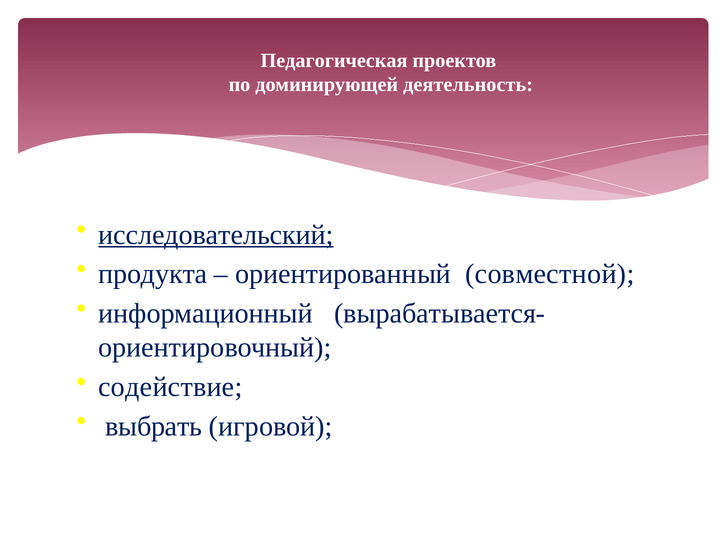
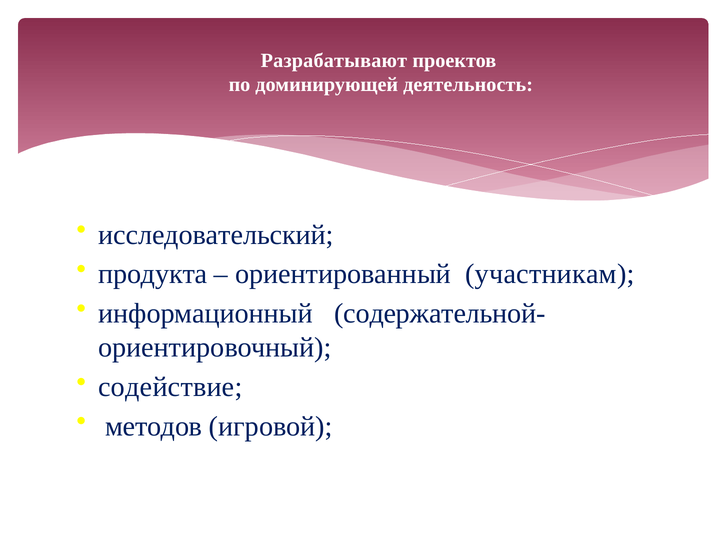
Педагогическая: Педагогическая -> Разрабатывают
исследовательский underline: present -> none
совместной: совместной -> участникам
вырабатывается-: вырабатывается- -> содержательной-
выбрать: выбрать -> методов
